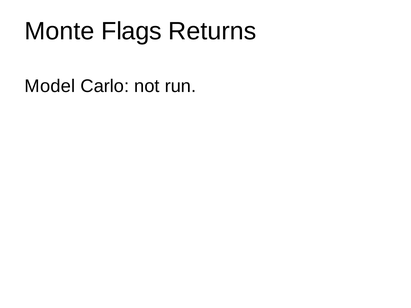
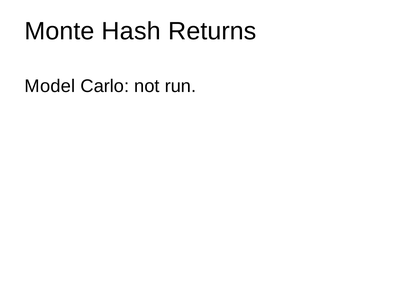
Flags: Flags -> Hash
